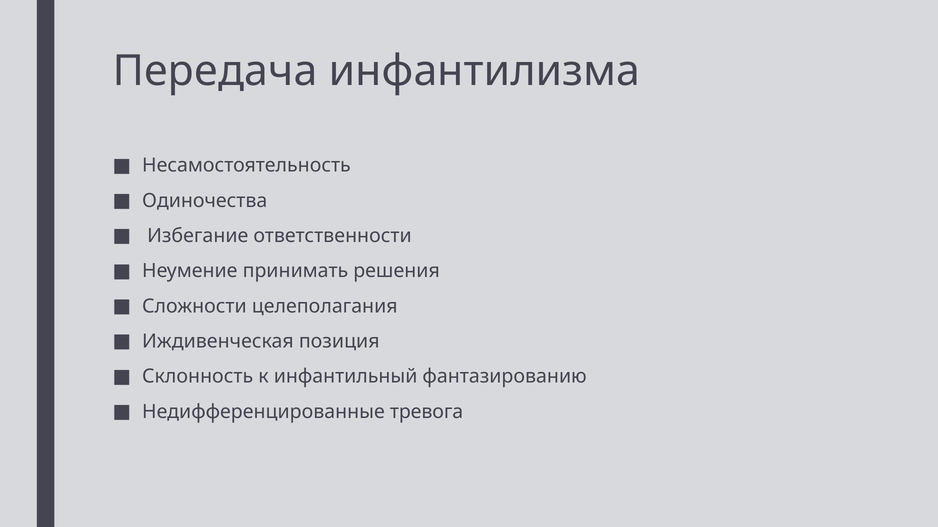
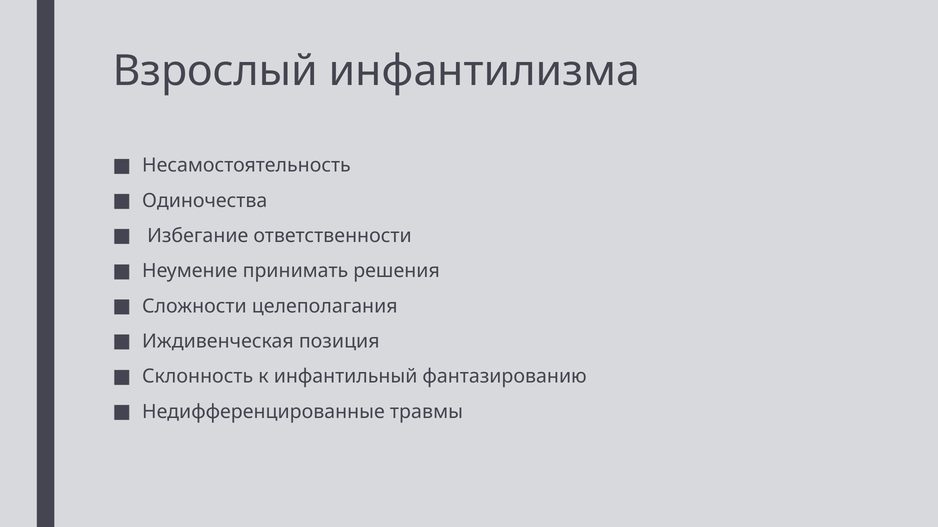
Передача: Передача -> Взрослый
тревога: тревога -> травмы
